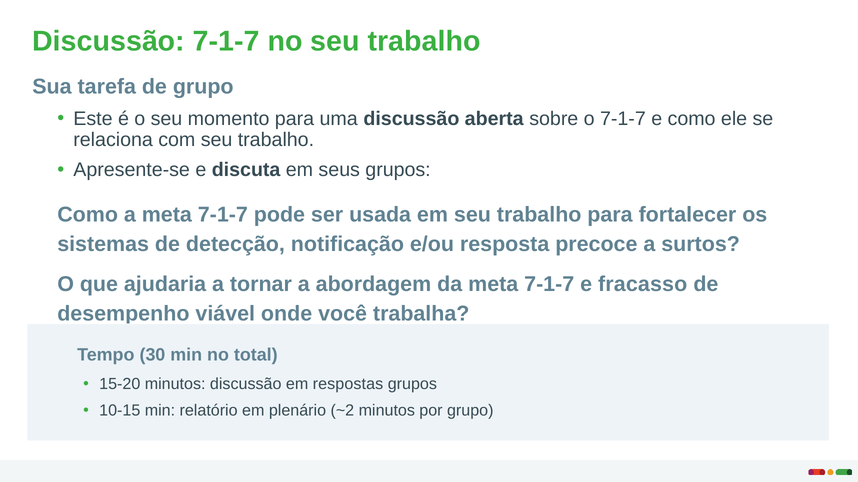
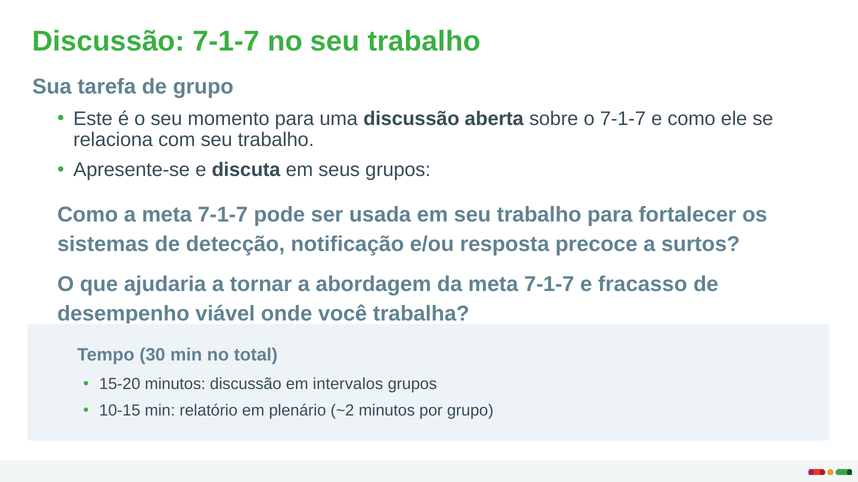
respostas: respostas -> intervalos
